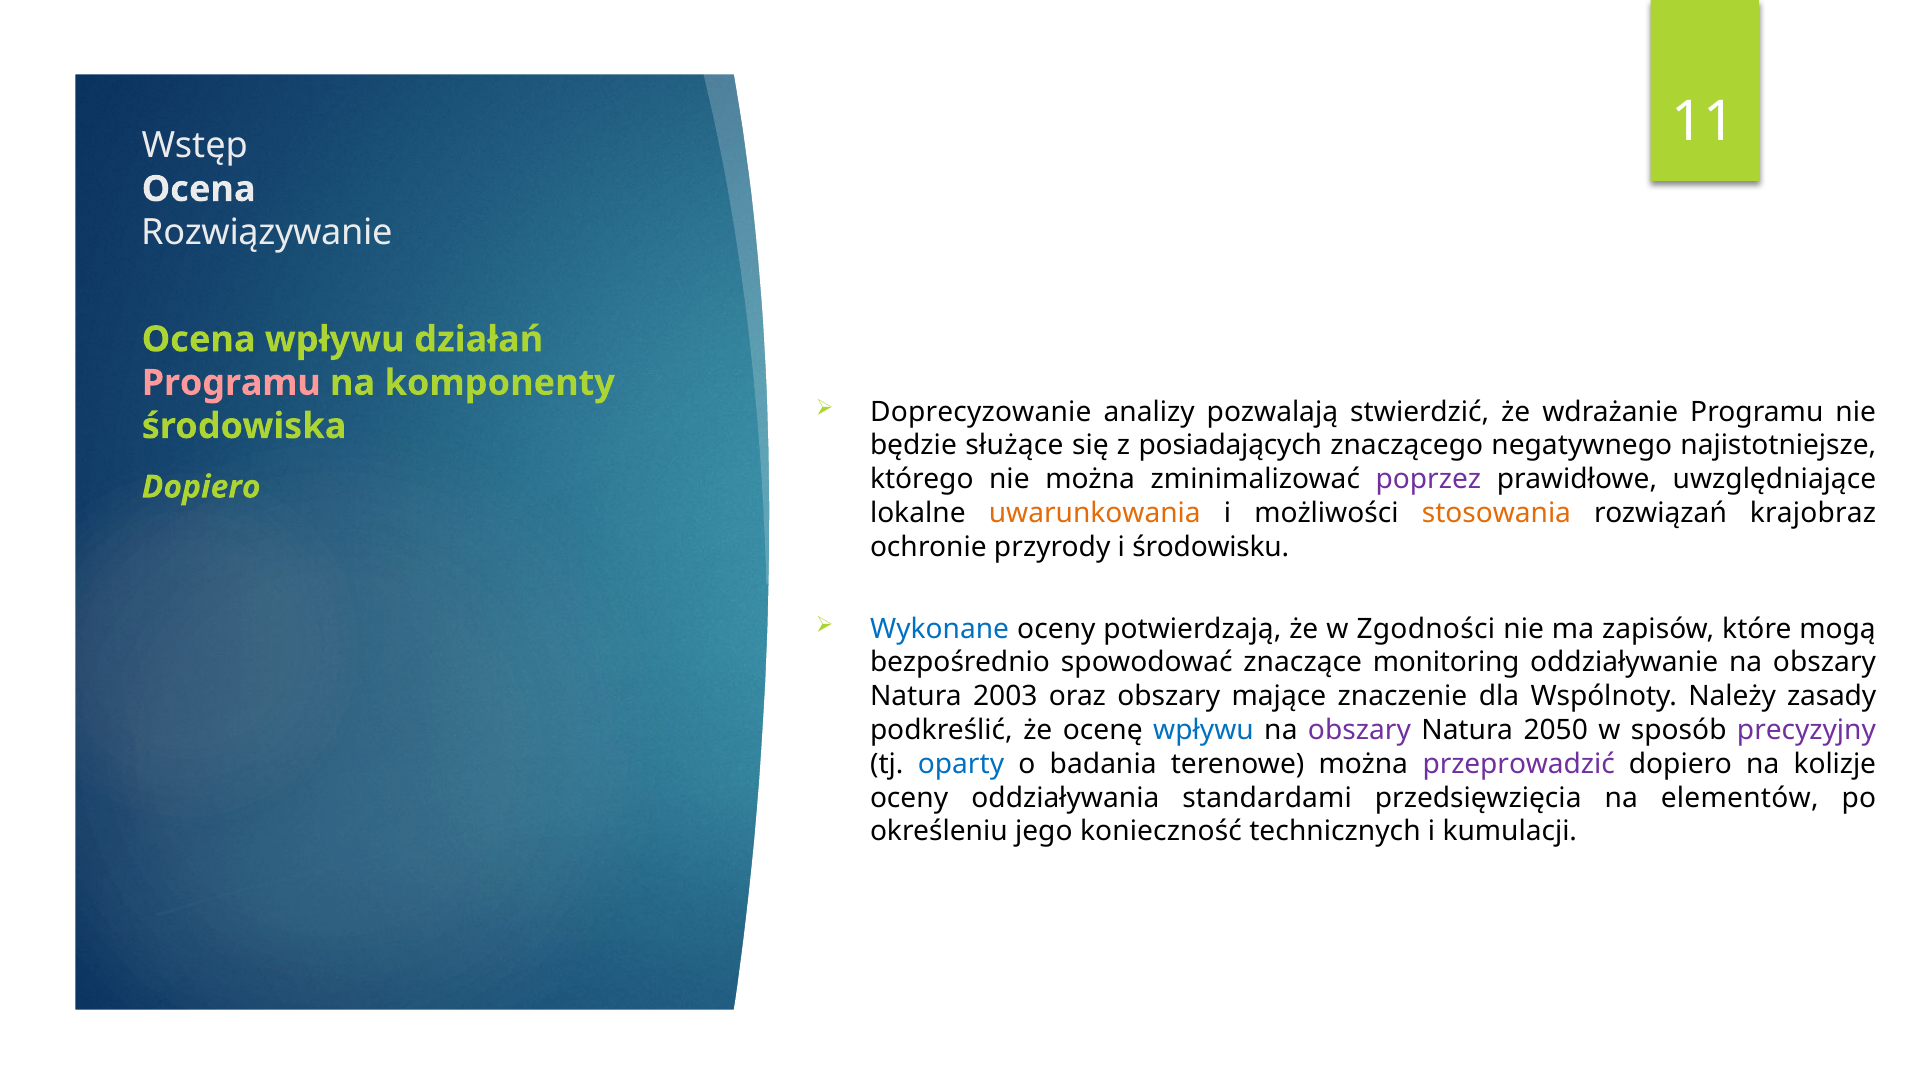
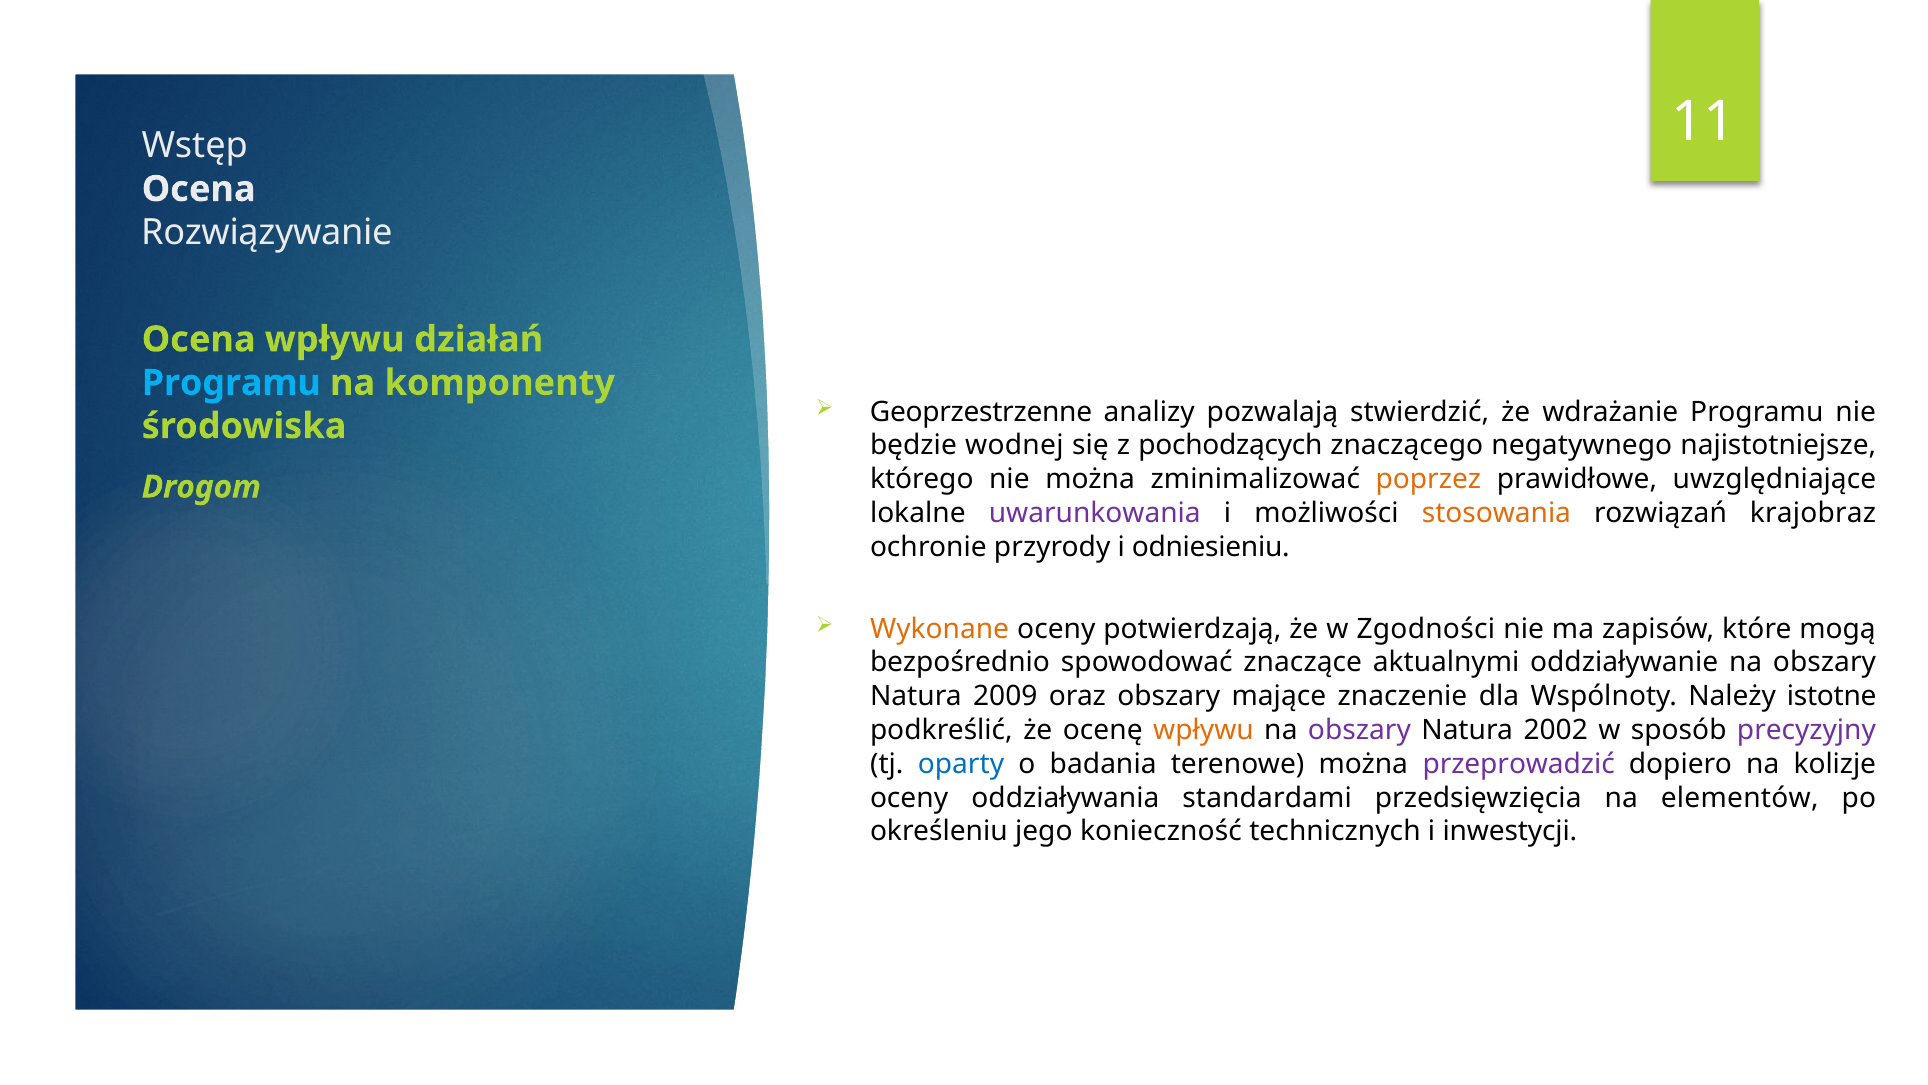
Programu at (231, 383) colour: pink -> light blue
Doprecyzowanie: Doprecyzowanie -> Geoprzestrzenne
służące: służące -> wodnej
posiadających: posiadających -> pochodzących
poprzez colour: purple -> orange
Dopiero at (201, 487): Dopiero -> Drogom
uwarunkowania colour: orange -> purple
środowisku: środowisku -> odniesieniu
Wykonane colour: blue -> orange
monitoring: monitoring -> aktualnymi
2003: 2003 -> 2009
zasady: zasady -> istotne
wpływu at (1203, 730) colour: blue -> orange
2050: 2050 -> 2002
kumulacji: kumulacji -> inwestycji
